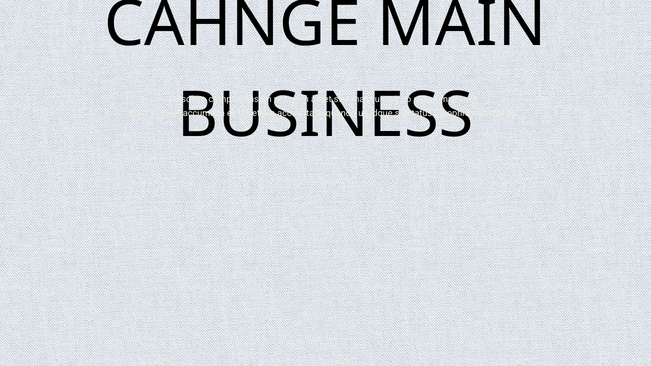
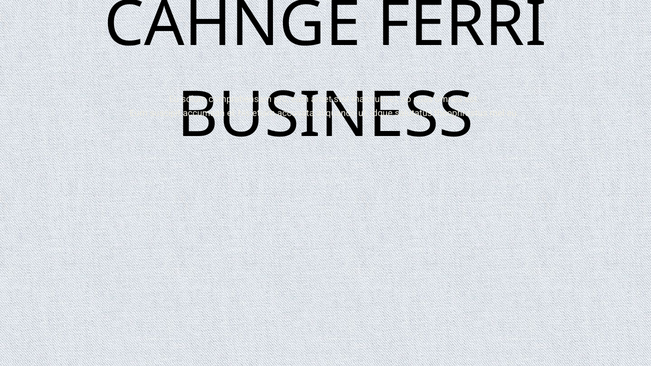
MAIN: MAIN -> FERRI
